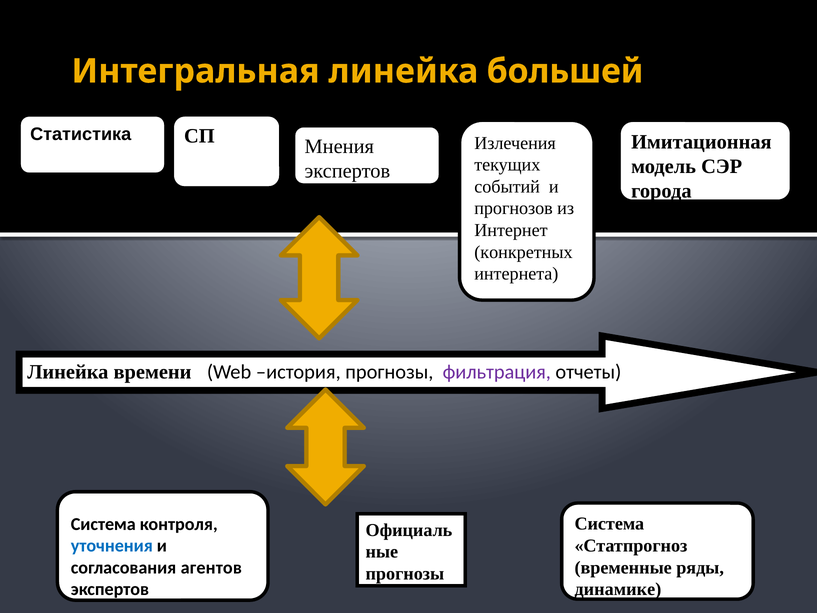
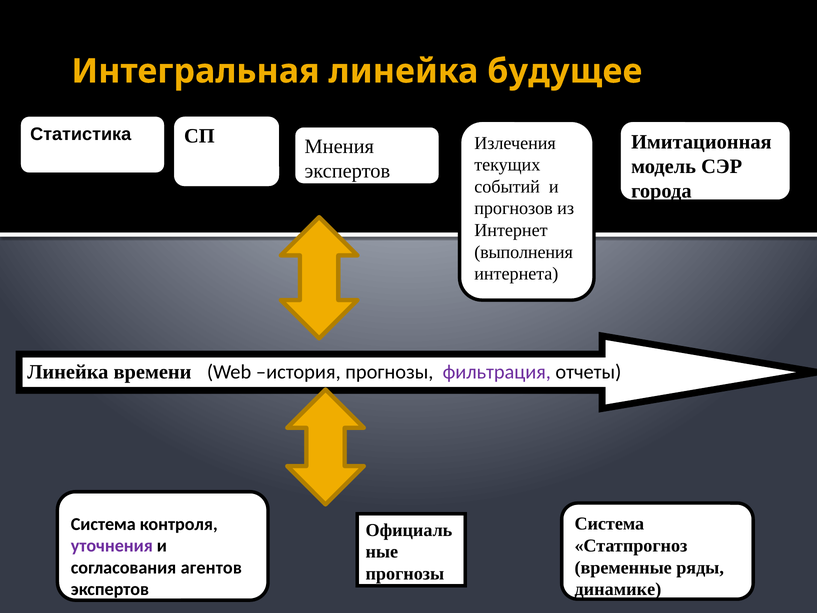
большей: большей -> будущее
конкретных: конкретных -> выполнения
уточнения colour: blue -> purple
